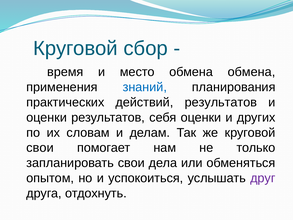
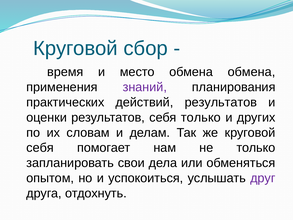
знаний colour: blue -> purple
себя оценки: оценки -> только
свои at (40, 148): свои -> себя
